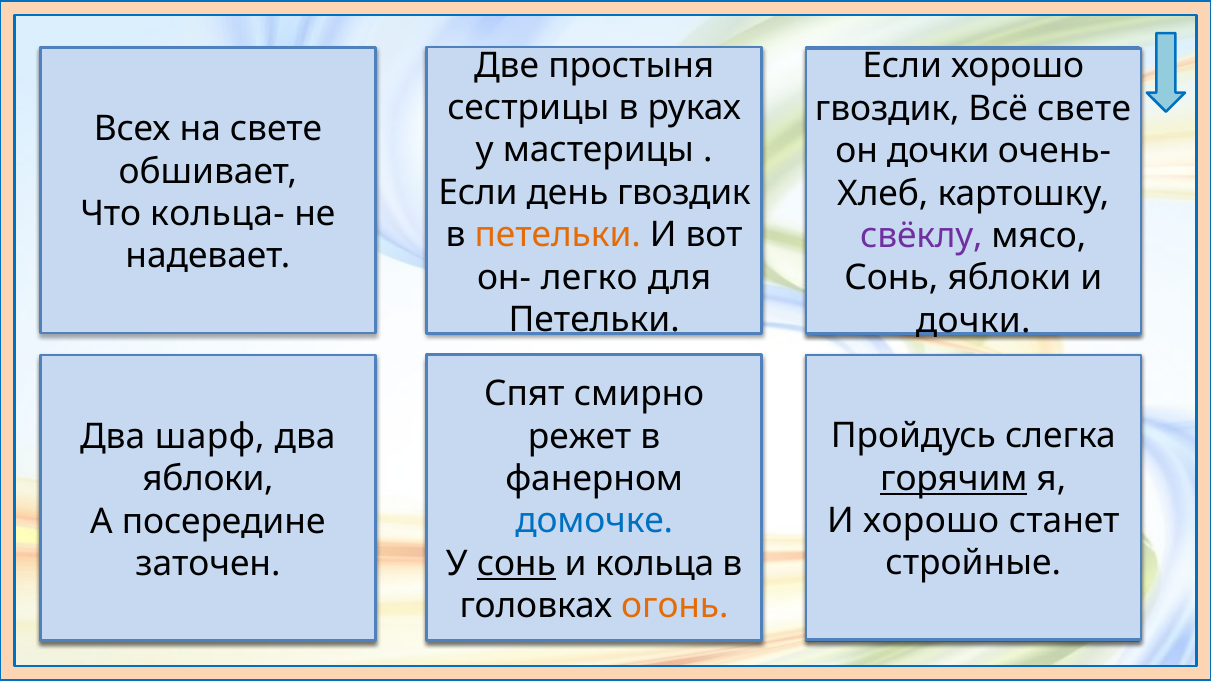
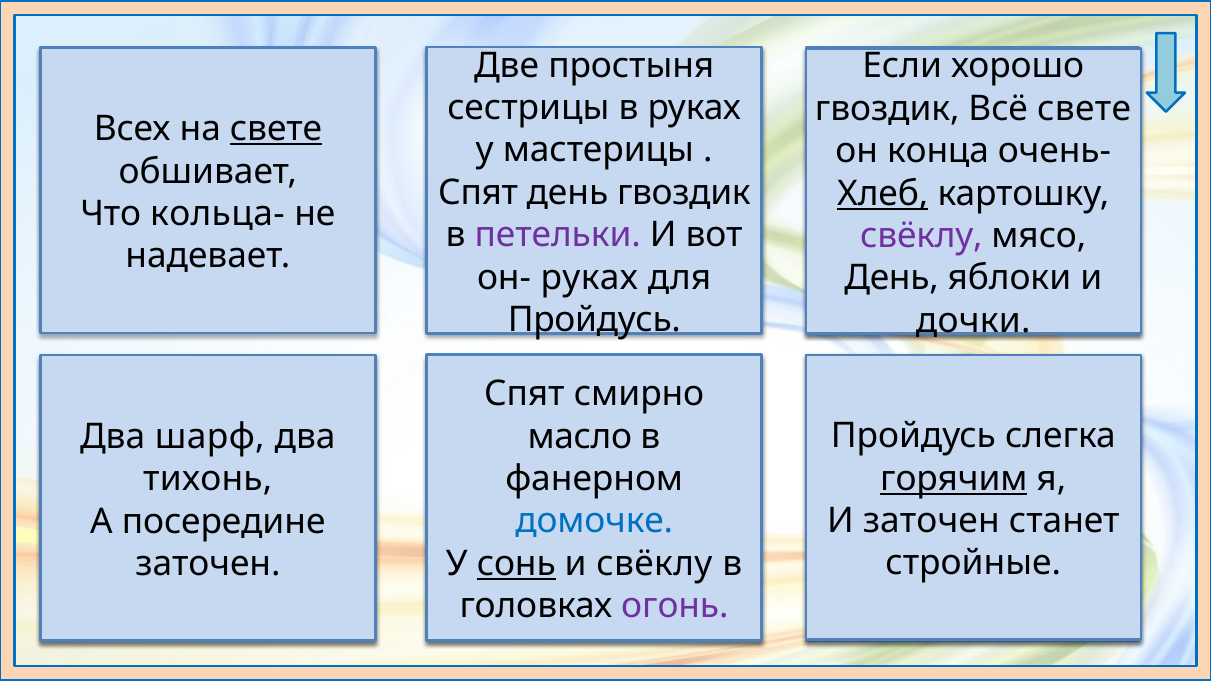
свете at (276, 129) underline: none -> present
он дочки: дочки -> конца
Если at (478, 193): Если -> Спят
Хлеб underline: none -> present
петельки at (558, 235) colour: orange -> purple
он- легко: легко -> руках
Сонь at (891, 278): Сонь -> День
Петельки at (594, 320): Петельки -> Пройдусь
режет: режет -> масло
яблоки at (208, 479): яблоки -> тихонь
И хорошо: хорошо -> заточен
и кольца: кольца -> свёклу
огонь colour: orange -> purple
